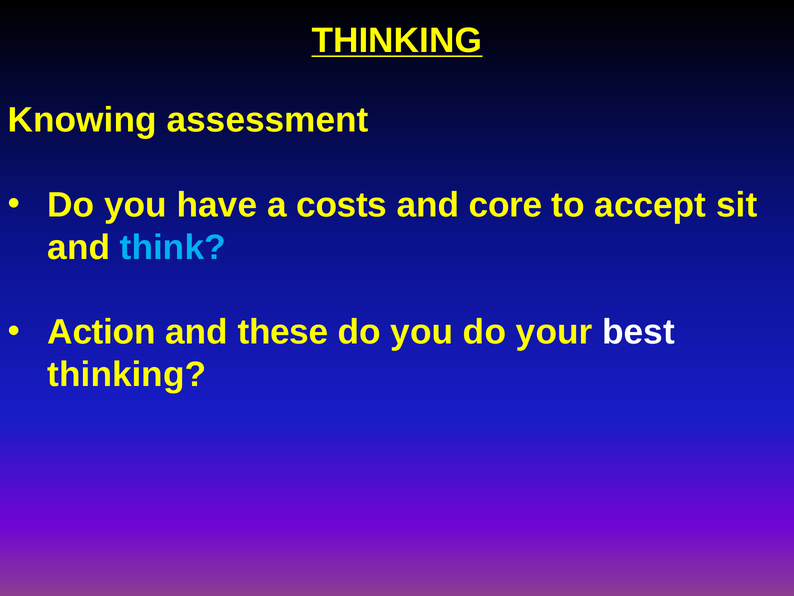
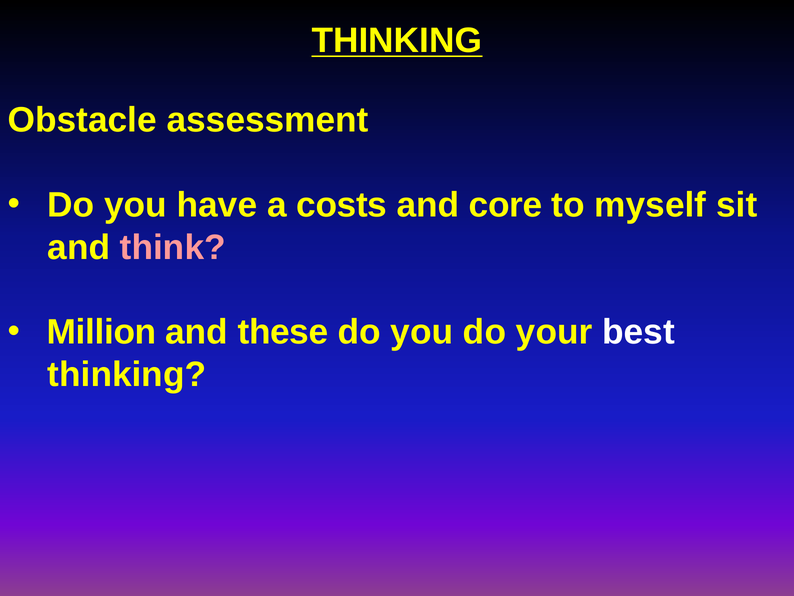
Knowing: Knowing -> Obstacle
accept: accept -> myself
think colour: light blue -> pink
Action: Action -> Million
